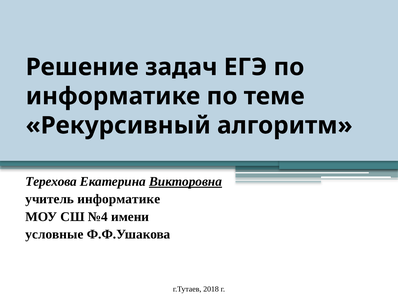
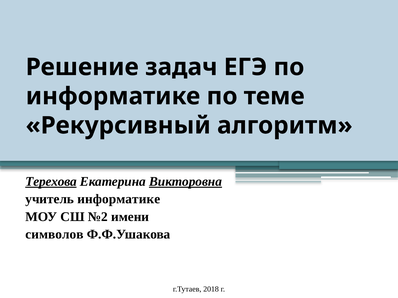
Терехова underline: none -> present
№4: №4 -> №2
условные: условные -> символов
